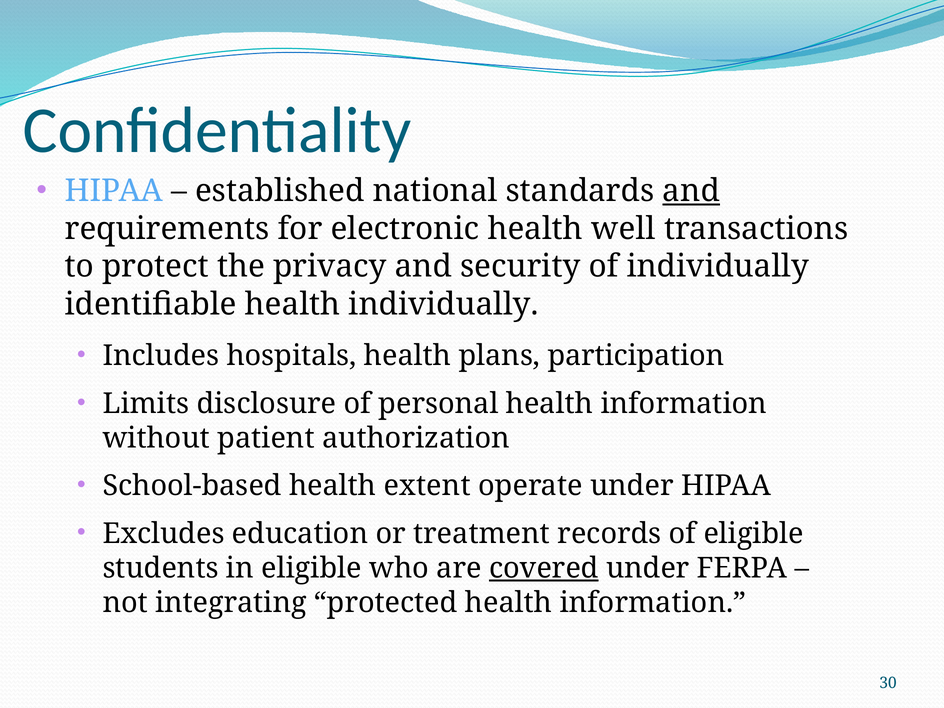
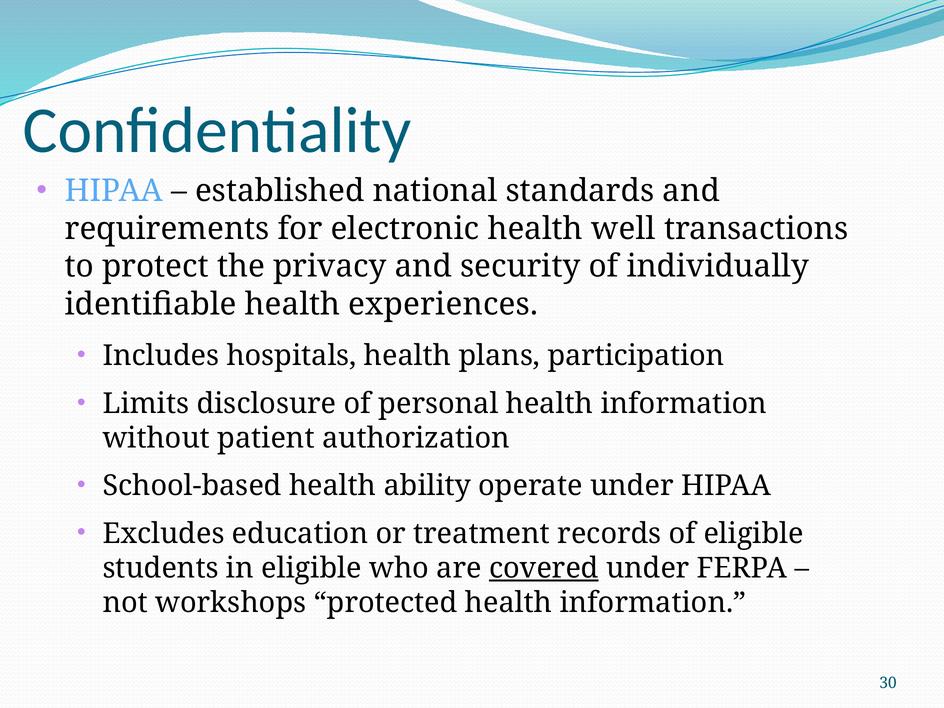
and at (691, 191) underline: present -> none
health individually: individually -> experiences
extent: extent -> ability
integrating: integrating -> workshops
